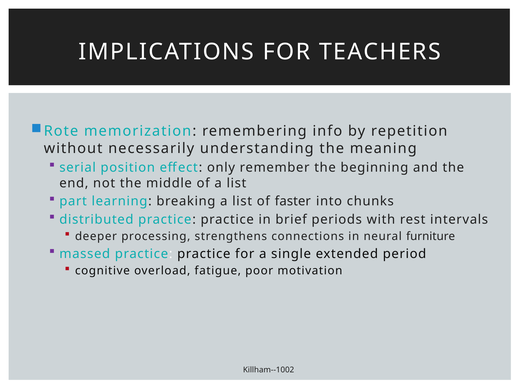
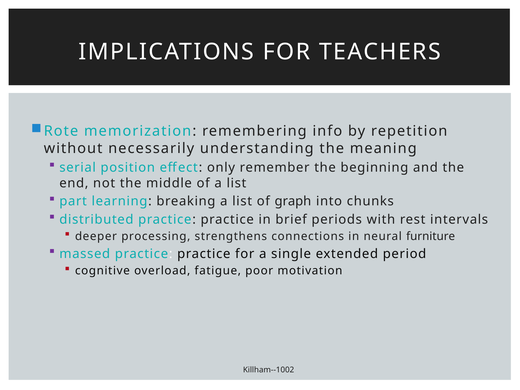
faster: faster -> graph
